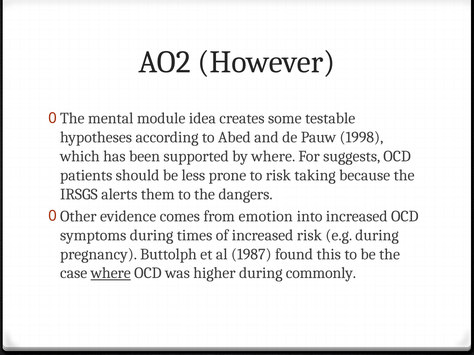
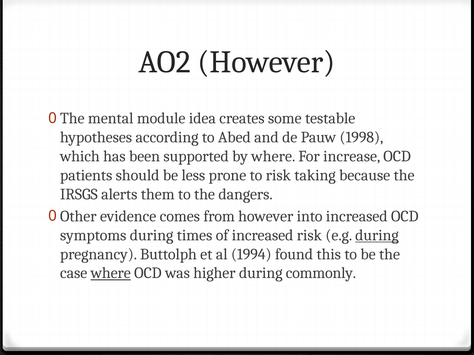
suggests: suggests -> increase
from emotion: emotion -> however
during at (377, 236) underline: none -> present
1987: 1987 -> 1994
